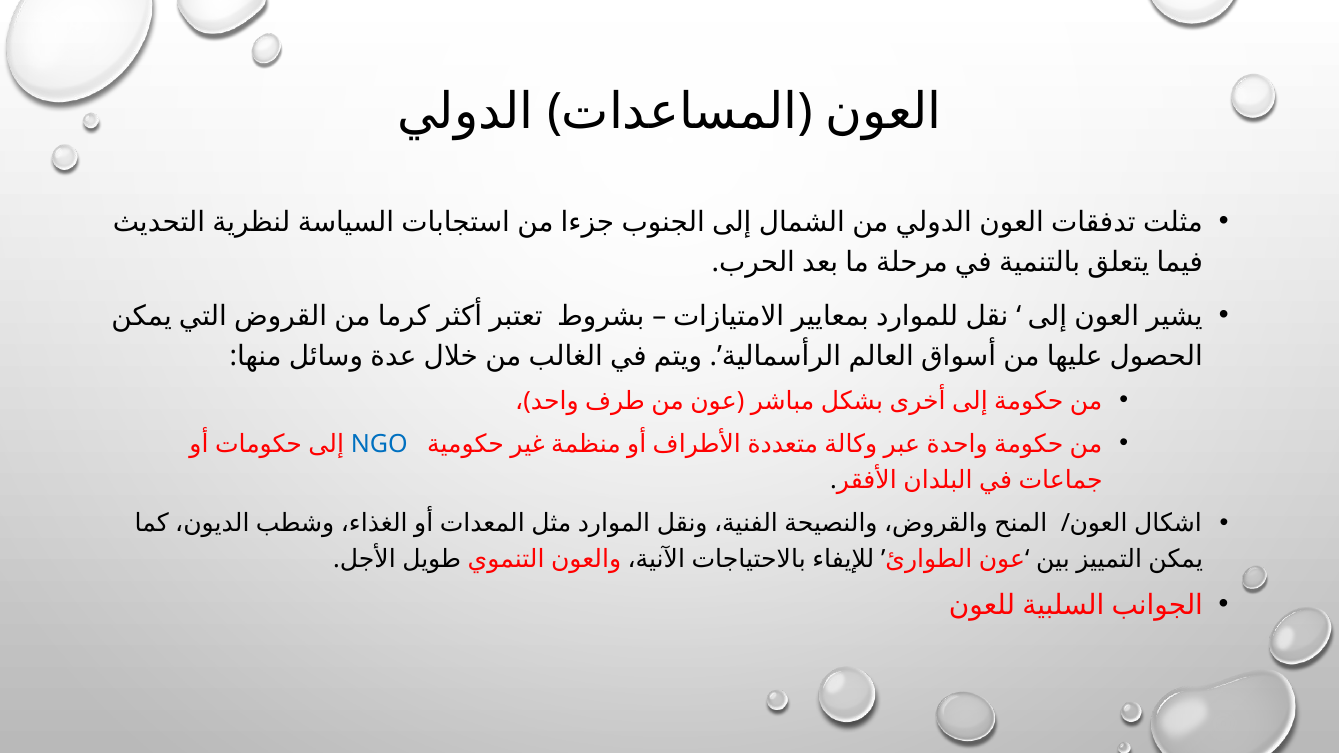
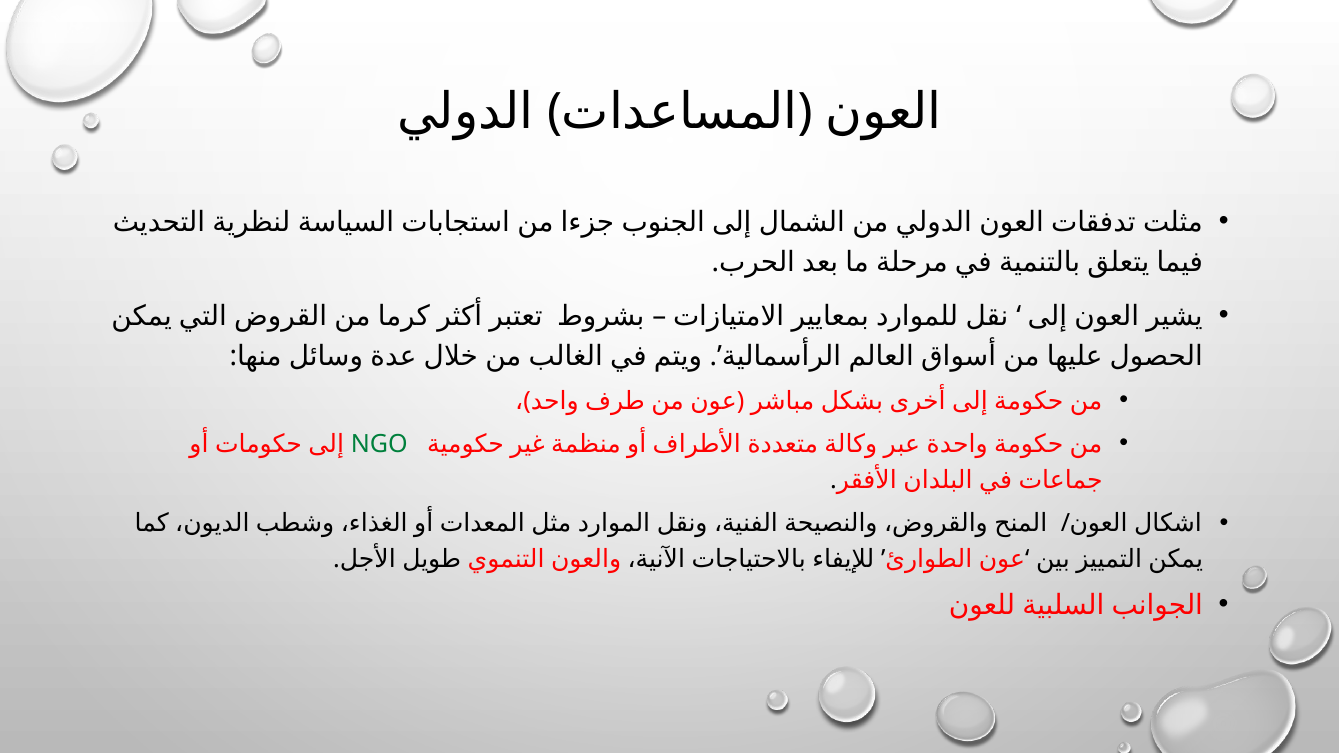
NGO colour: blue -> green
